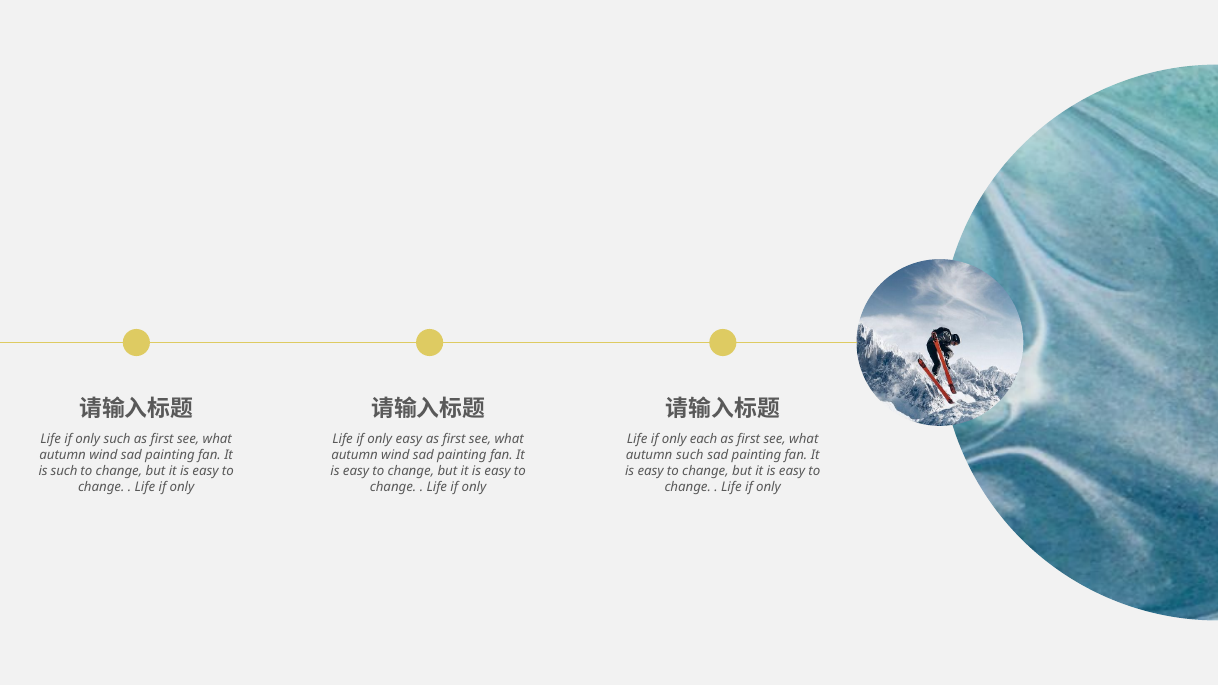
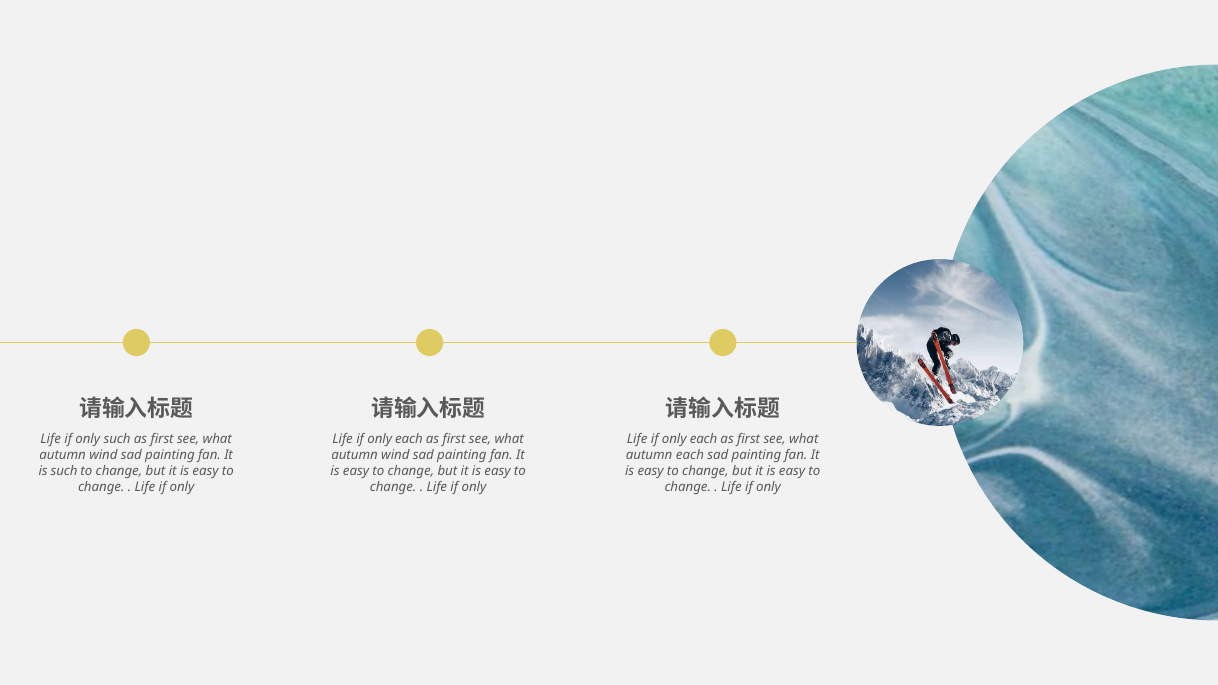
easy at (409, 439): easy -> each
autumn such: such -> each
